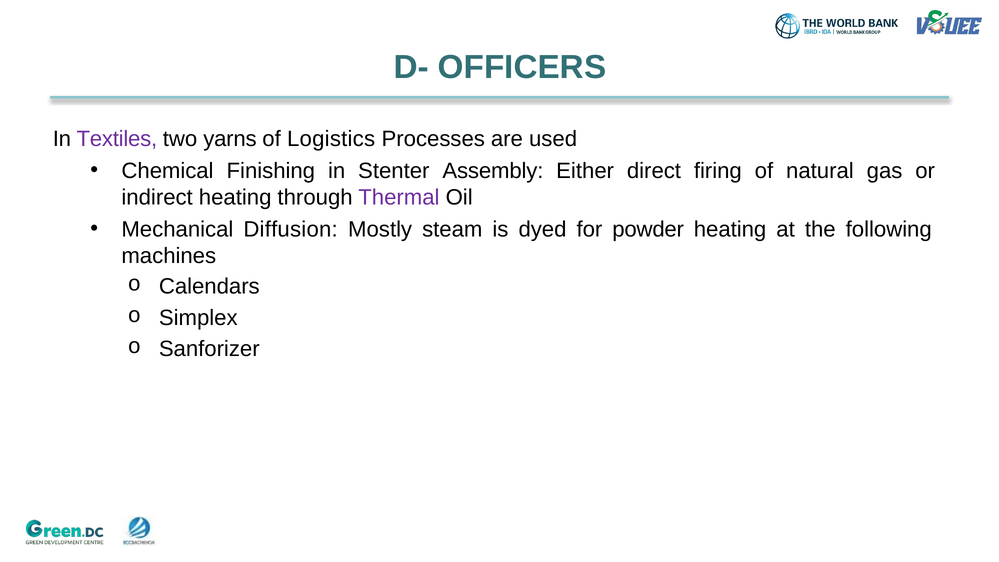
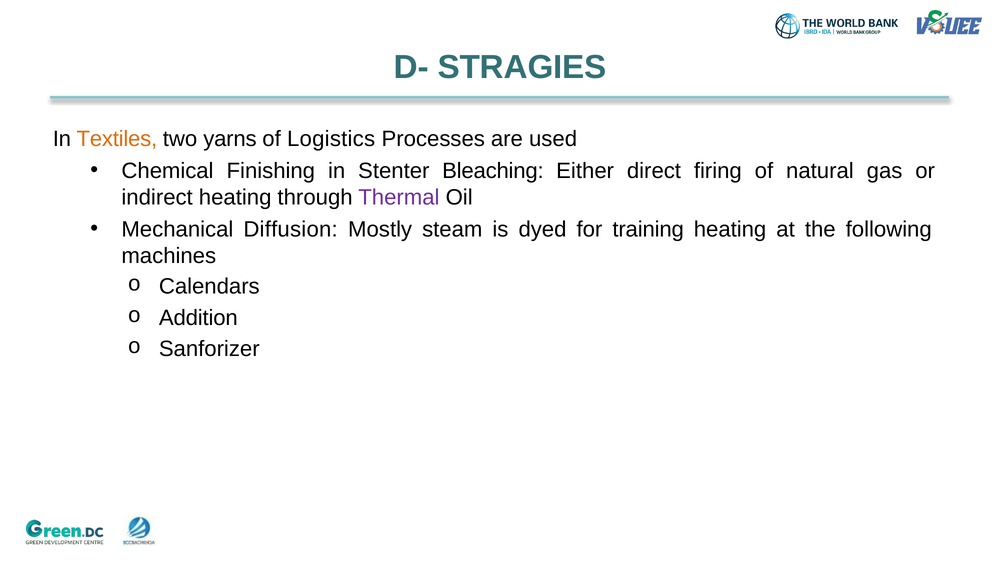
OFFICERS: OFFICERS -> STRAGIES
Textiles colour: purple -> orange
Assembly: Assembly -> Bleaching
powder: powder -> training
Simplex: Simplex -> Addition
